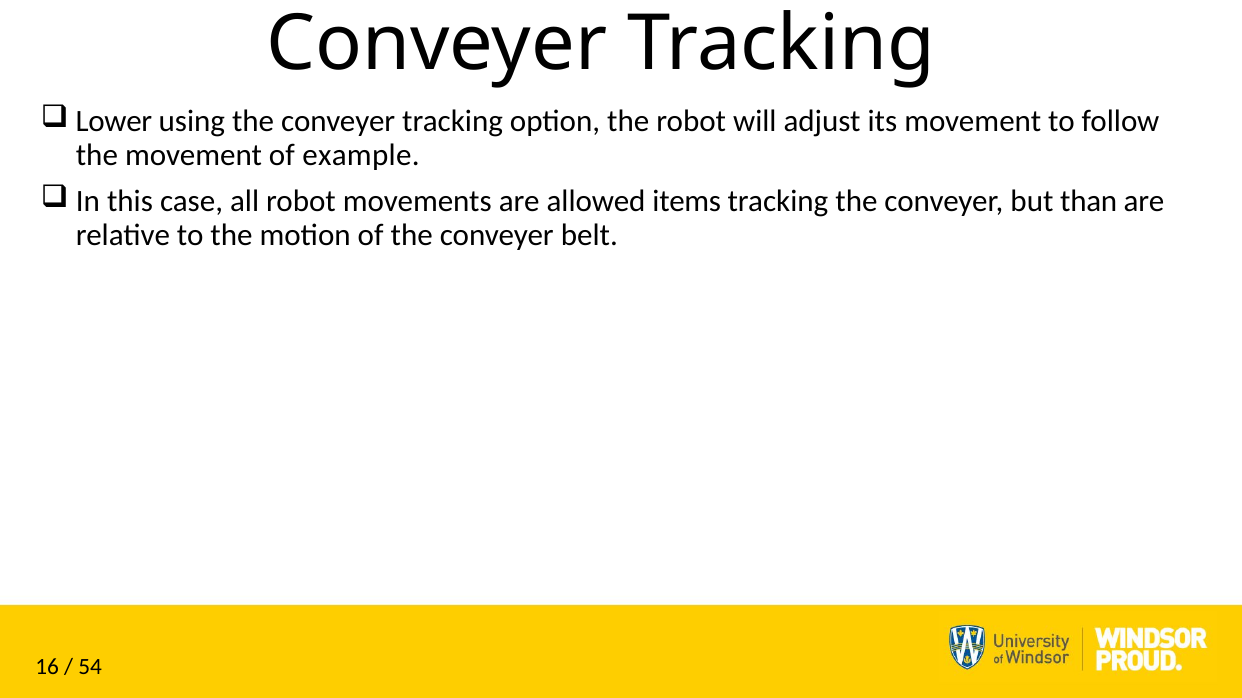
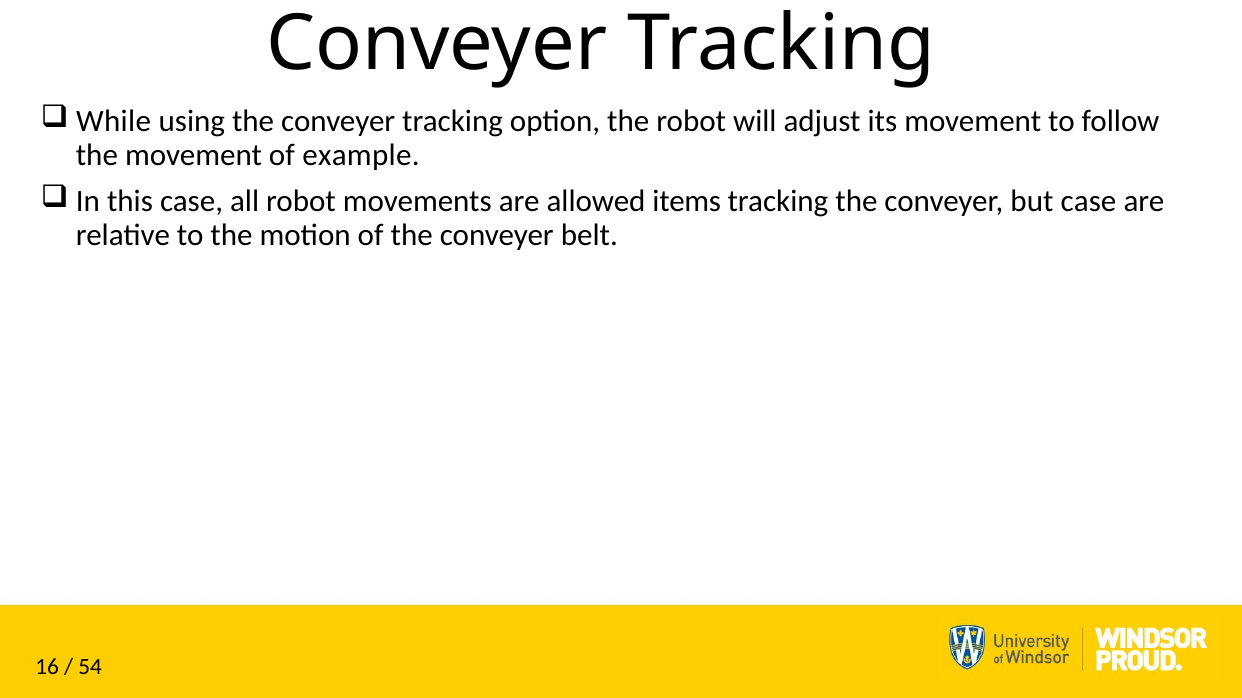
Lower: Lower -> While
but than: than -> case
